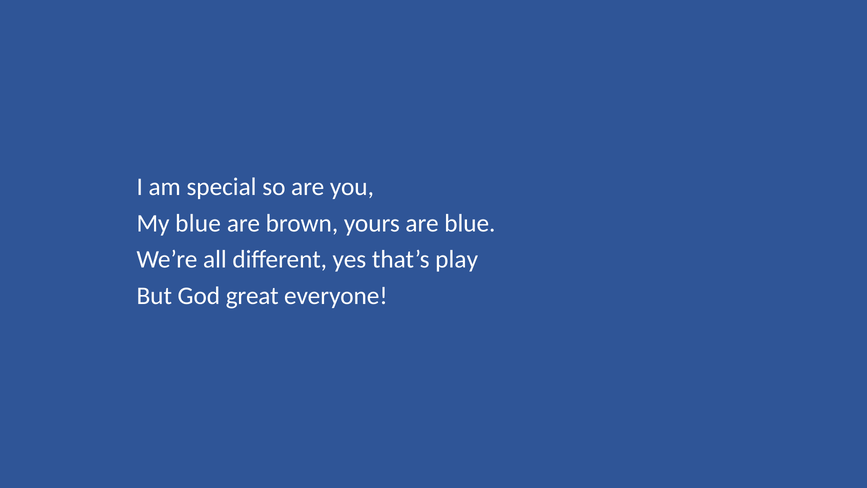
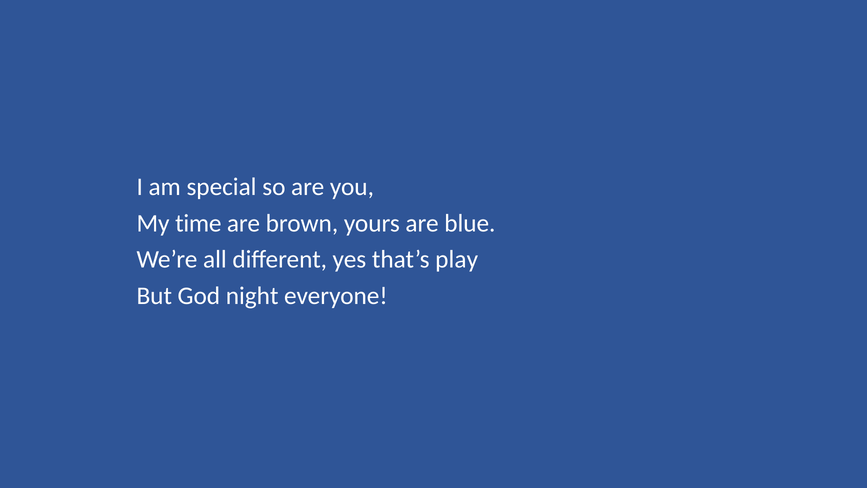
My blue: blue -> time
great: great -> night
